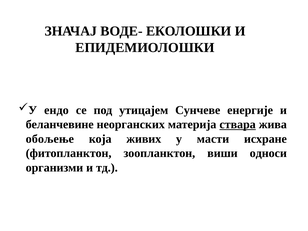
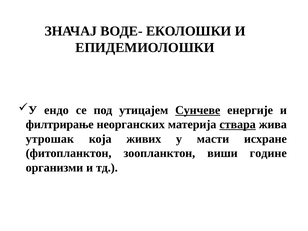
Сунчеве underline: none -> present
беланчевине: беланчевине -> филтрирање
обољење: обољење -> утрошак
односи: односи -> године
